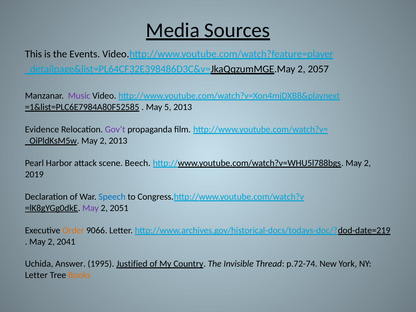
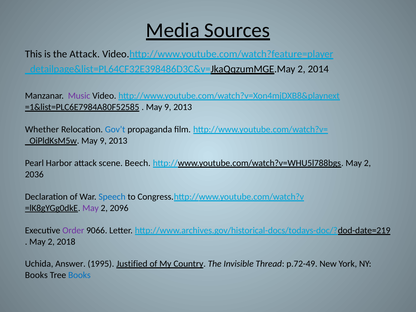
the Events: Events -> Attack
2057: 2057 -> 2014
5 at (168, 107): 5 -> 9
Evidence: Evidence -> Whether
Gov’t colour: purple -> blue
_OiPldKsM5w May 2: 2 -> 9
2019: 2019 -> 2036
2051: 2051 -> 2096
Order colour: orange -> purple
2041: 2041 -> 2018
p.72-74: p.72-74 -> p.72-49
Letter at (36, 275): Letter -> Books
Books at (79, 275) colour: orange -> blue
